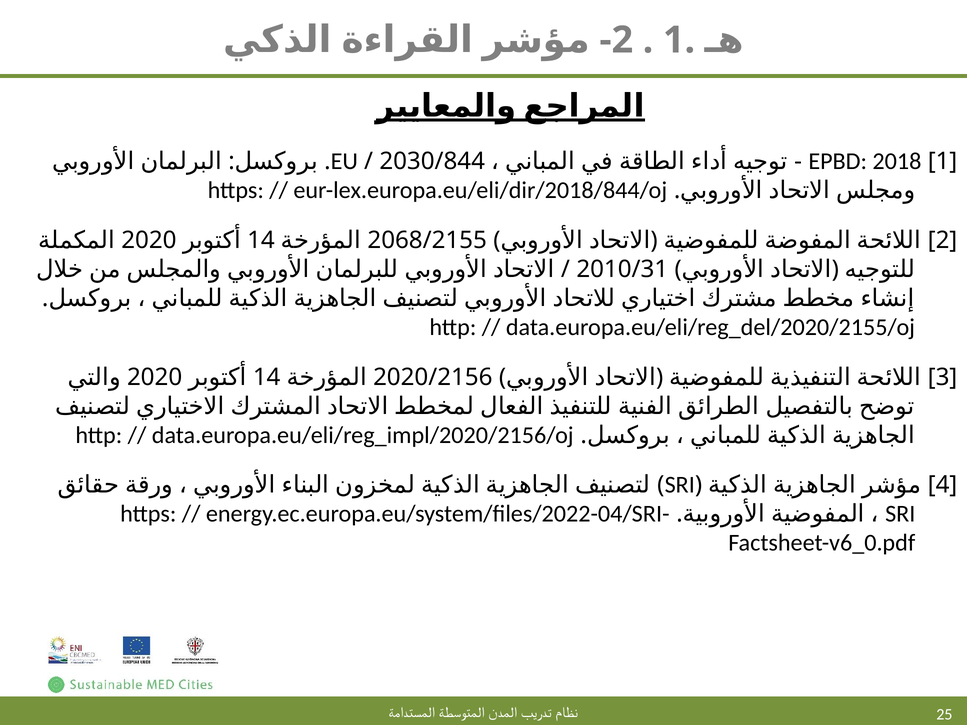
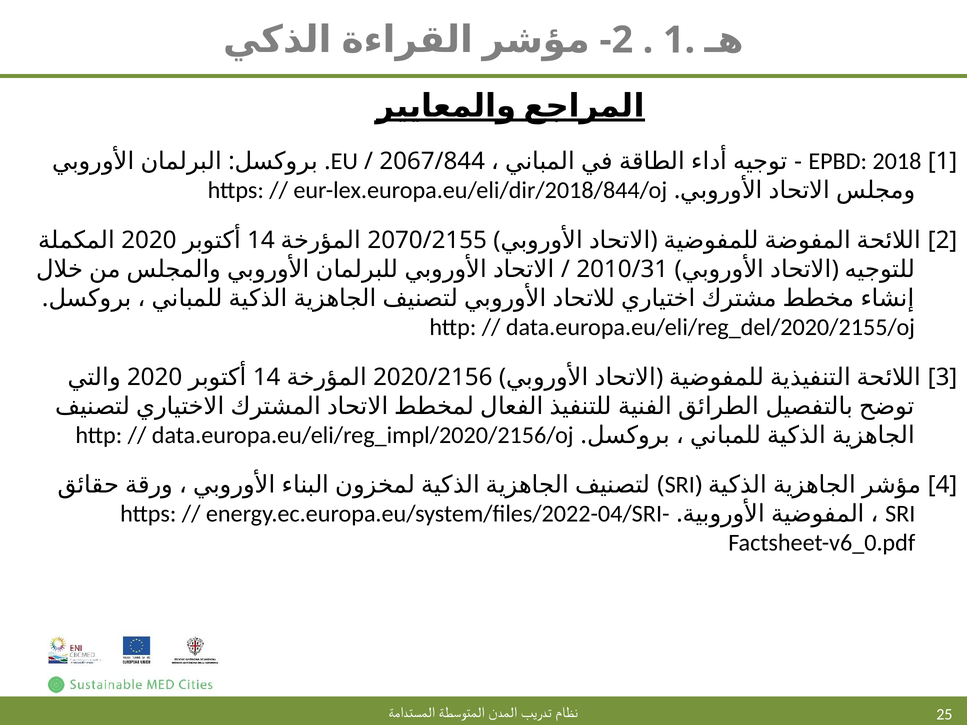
2030/844: 2030/844 -> 2067/844
2068/2155: 2068/2155 -> 2070/2155
